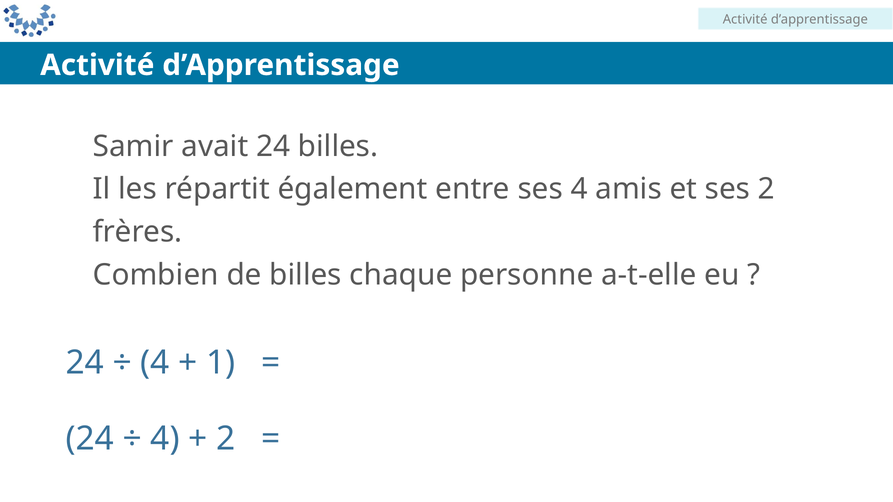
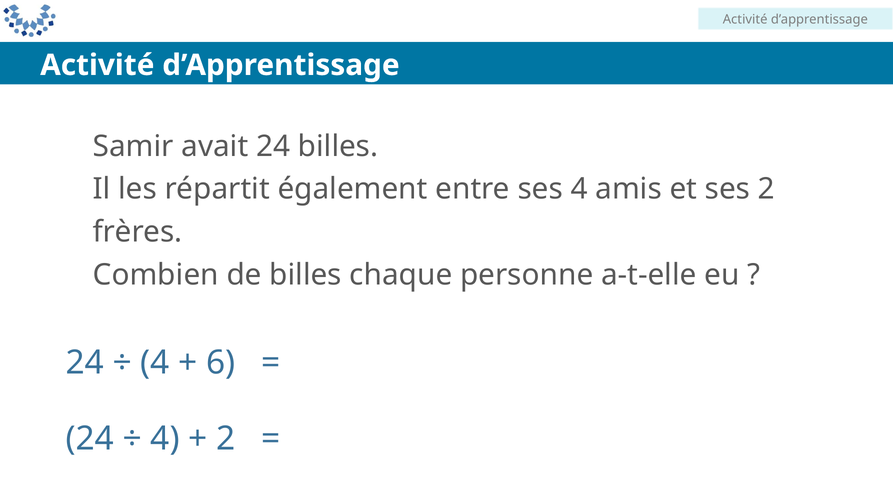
1: 1 -> 6
